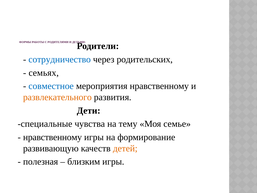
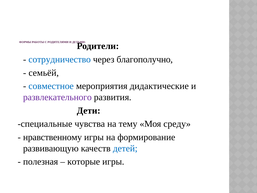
родительских: родительских -> благополучно
семьях: семьях -> семьёй
мероприятия нравственному: нравственному -> дидактические
развлекательного colour: orange -> purple
семье: семье -> среду
детей colour: orange -> blue
близким: близким -> которые
